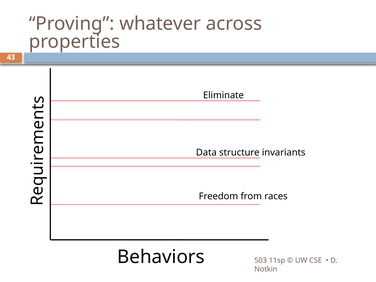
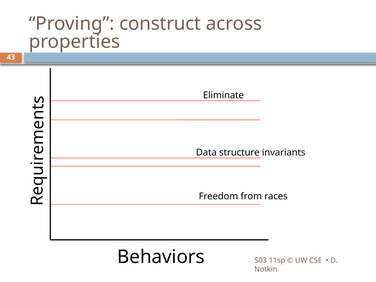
whatever: whatever -> construct
